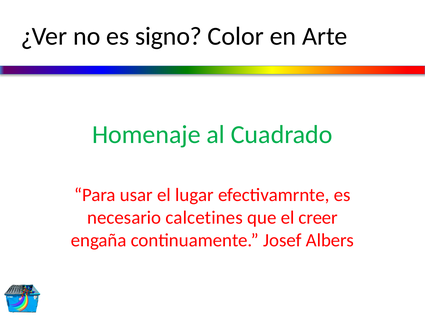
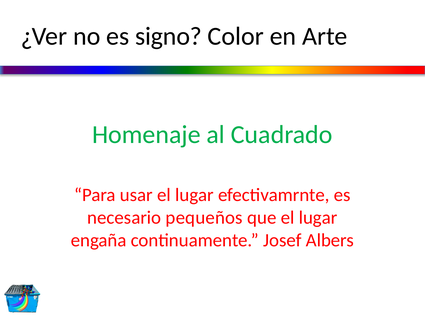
calcetines: calcetines -> pequeños
que el creer: creer -> lugar
